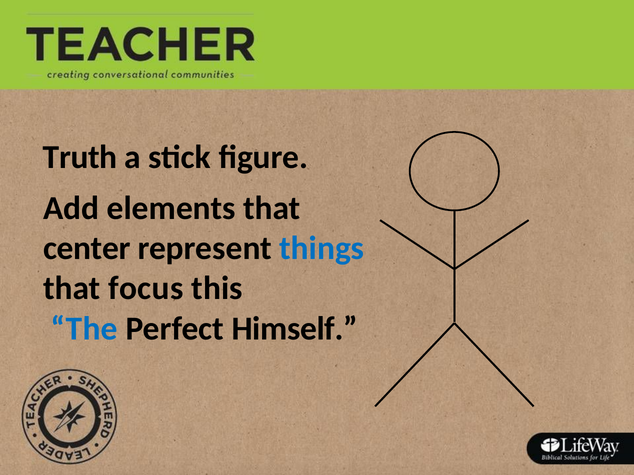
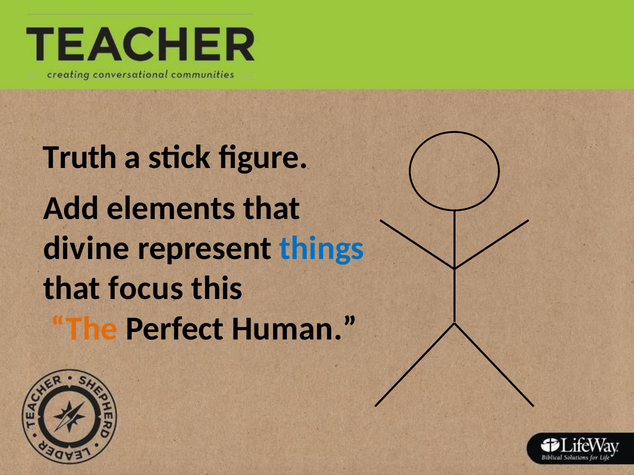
center: center -> divine
The colour: blue -> orange
Himself: Himself -> Human
